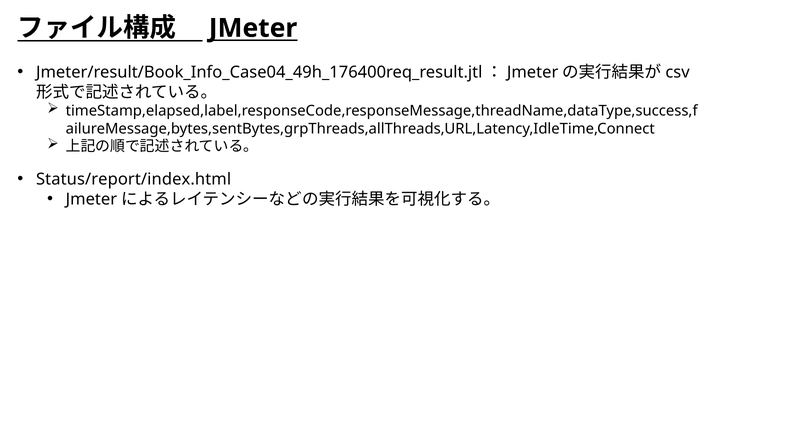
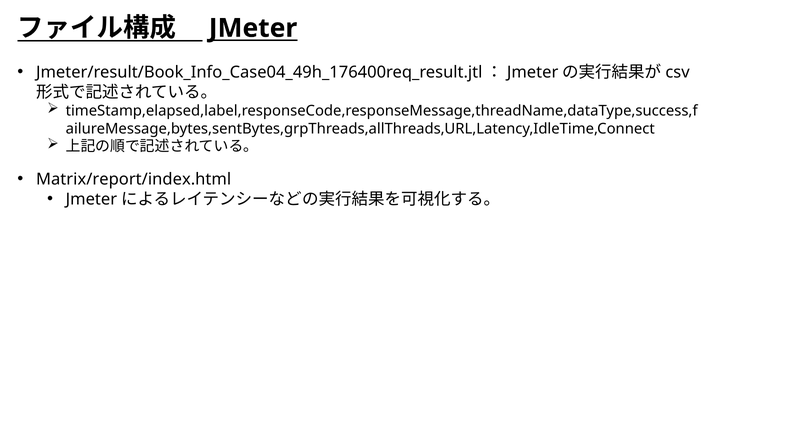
Status/report/index.html: Status/report/index.html -> Matrix/report/index.html
